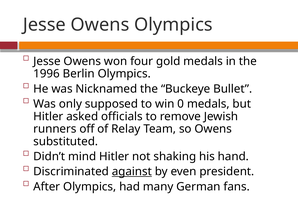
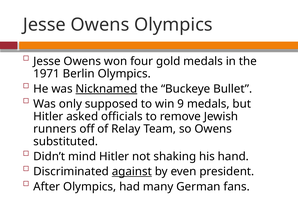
1996: 1996 -> 1971
Nicknamed underline: none -> present
0: 0 -> 9
